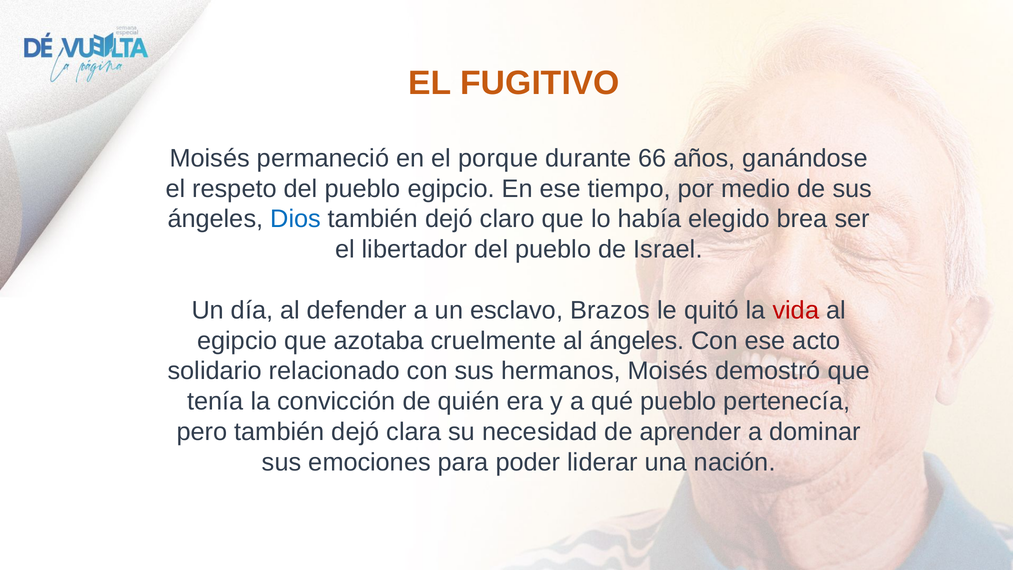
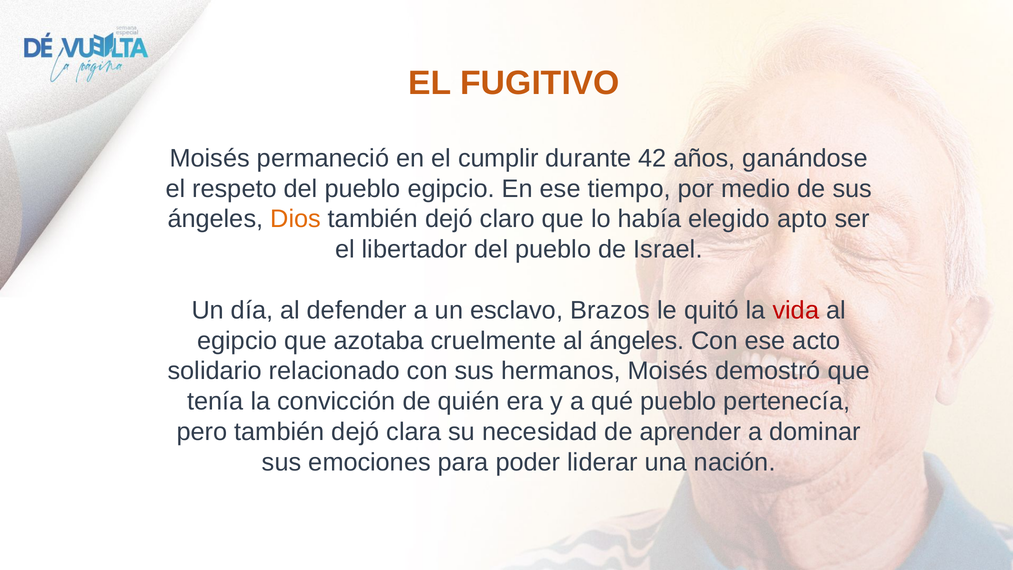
porque: porque -> cumplir
66: 66 -> 42
Dios colour: blue -> orange
brea: brea -> apto
